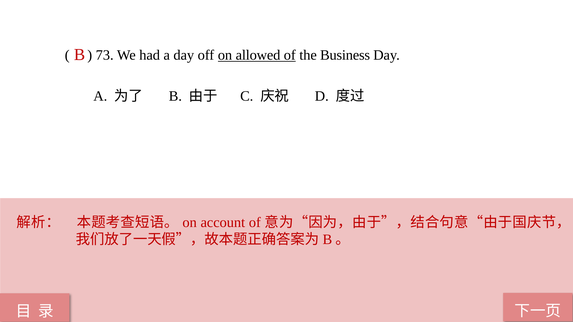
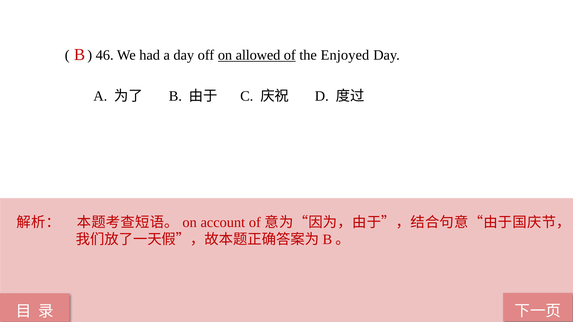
73: 73 -> 46
Business: Business -> Enjoyed
